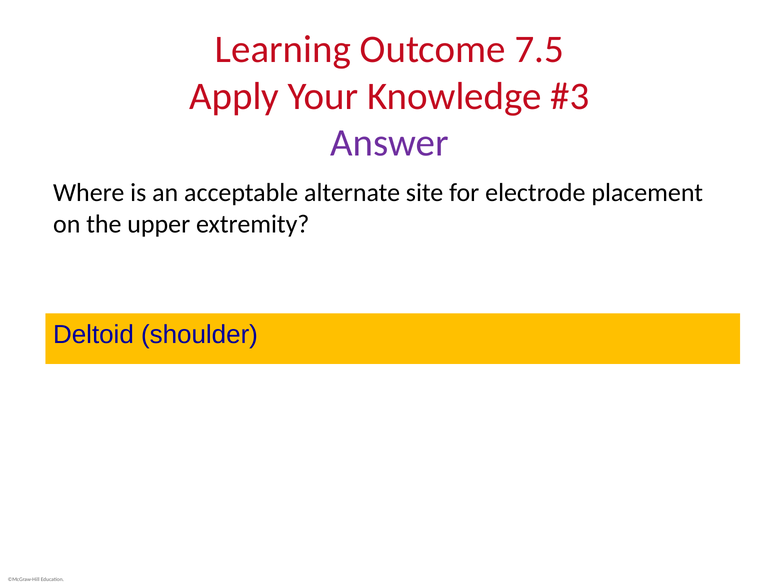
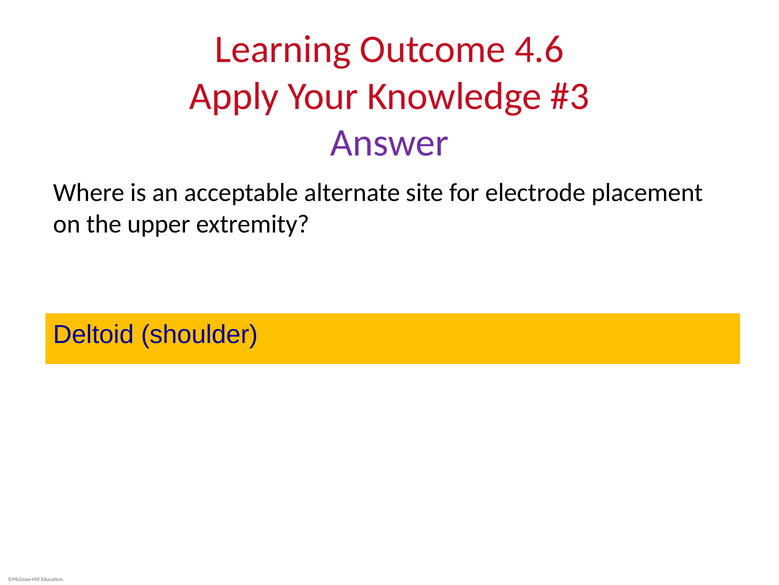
7.5: 7.5 -> 4.6
